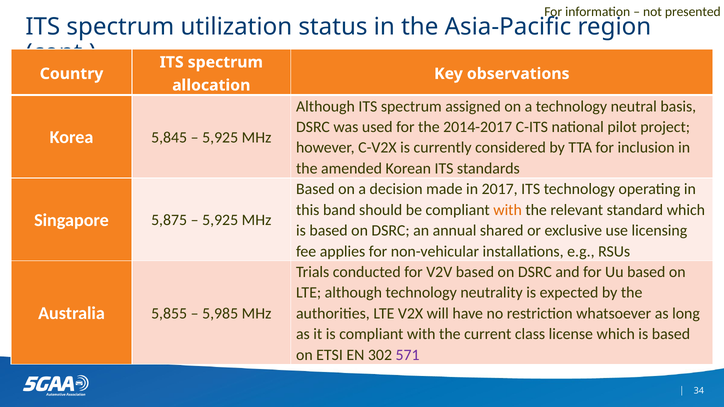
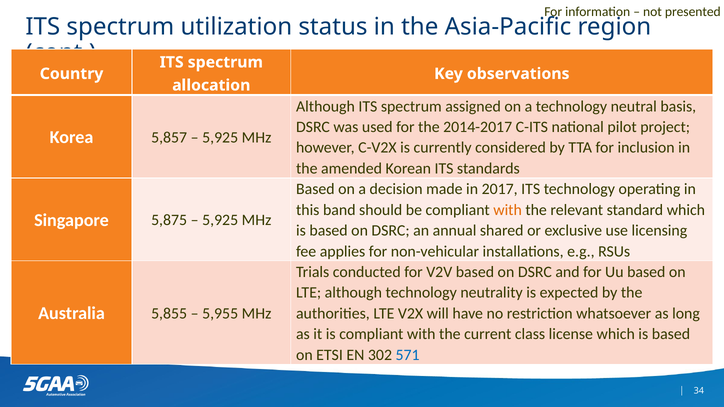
5,845: 5,845 -> 5,857
5,985: 5,985 -> 5,955
571 colour: purple -> blue
